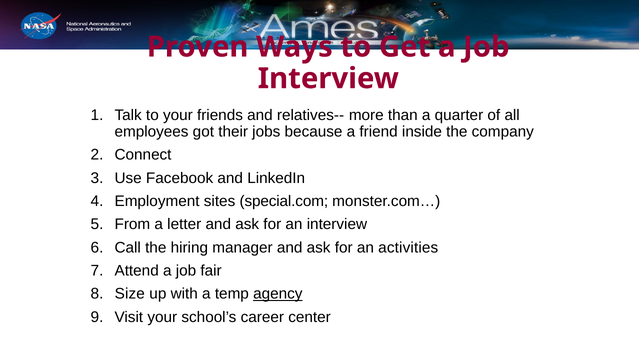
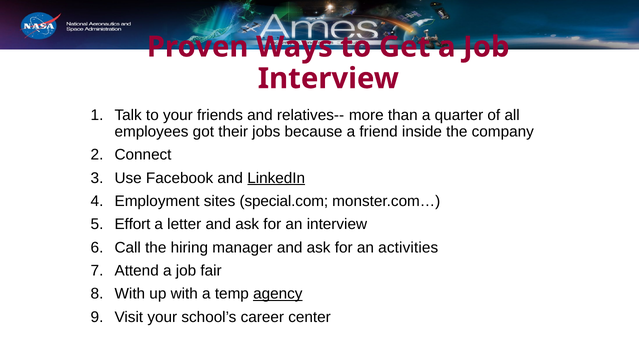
LinkedIn underline: none -> present
From: From -> Effort
Size at (130, 294): Size -> With
